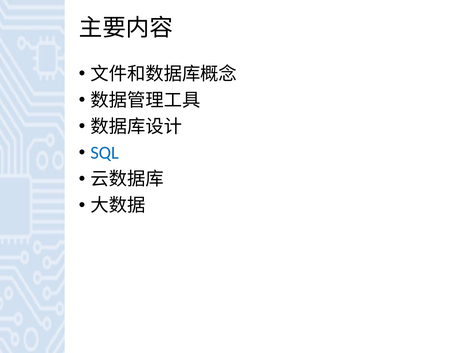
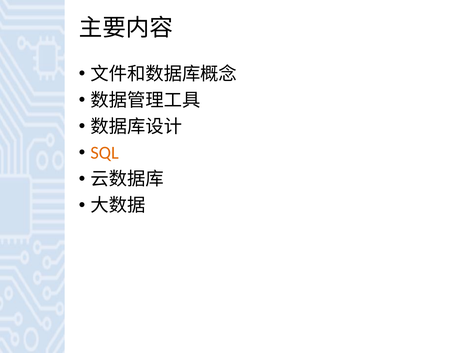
SQL colour: blue -> orange
